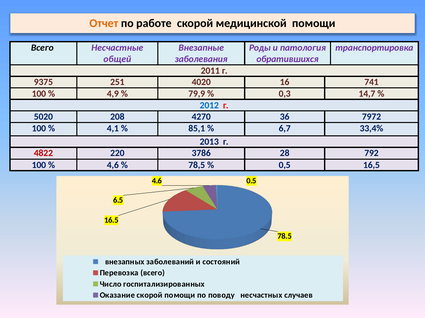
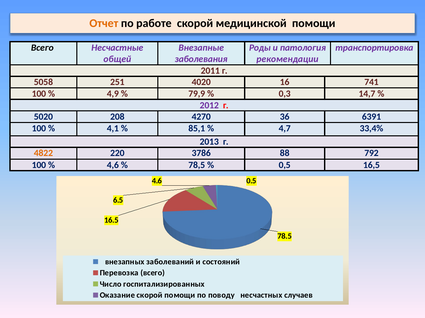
обратившихся: обратившихся -> рекомендации
9375: 9375 -> 5058
2012 colour: blue -> purple
7972: 7972 -> 6391
6,7: 6,7 -> 4,7
4822 colour: red -> orange
28: 28 -> 88
